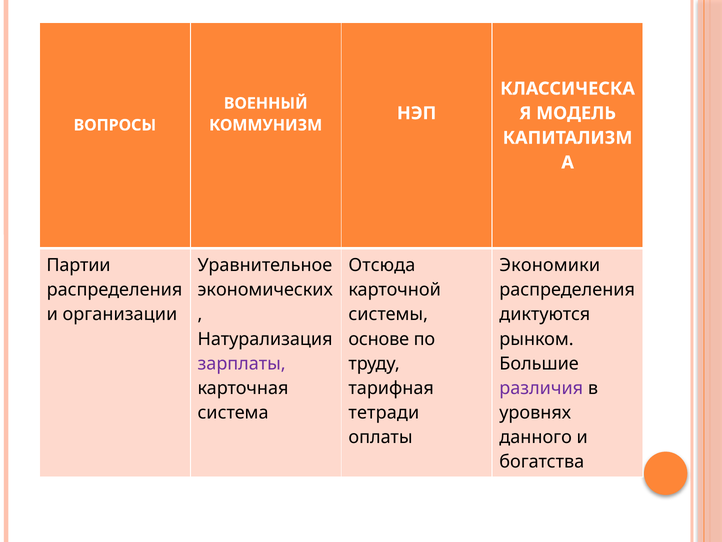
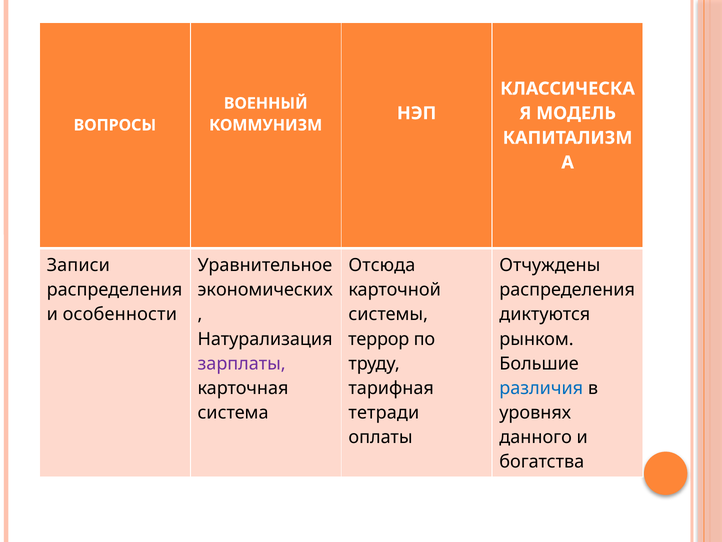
Партии: Партии -> Записи
Экономики: Экономики -> Отчуждены
организации: организации -> особенности
основе: основе -> террор
различия colour: purple -> blue
